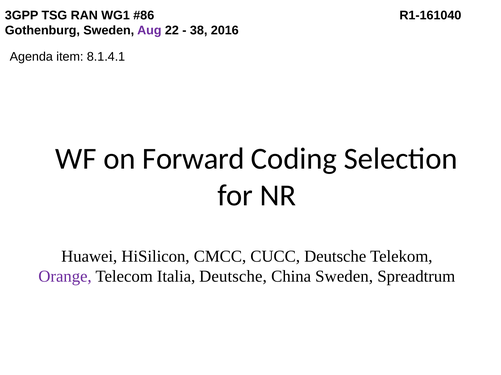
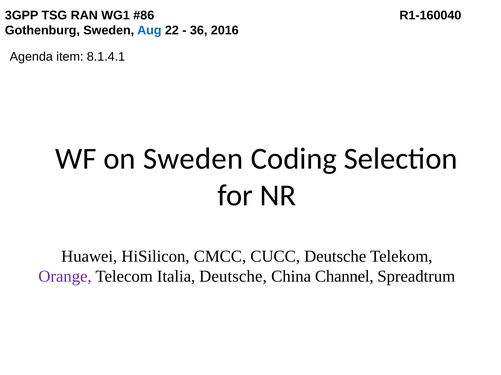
R1-161040: R1-161040 -> R1-160040
Aug colour: purple -> blue
38: 38 -> 36
on Forward: Forward -> Sweden
China Sweden: Sweden -> Channel
